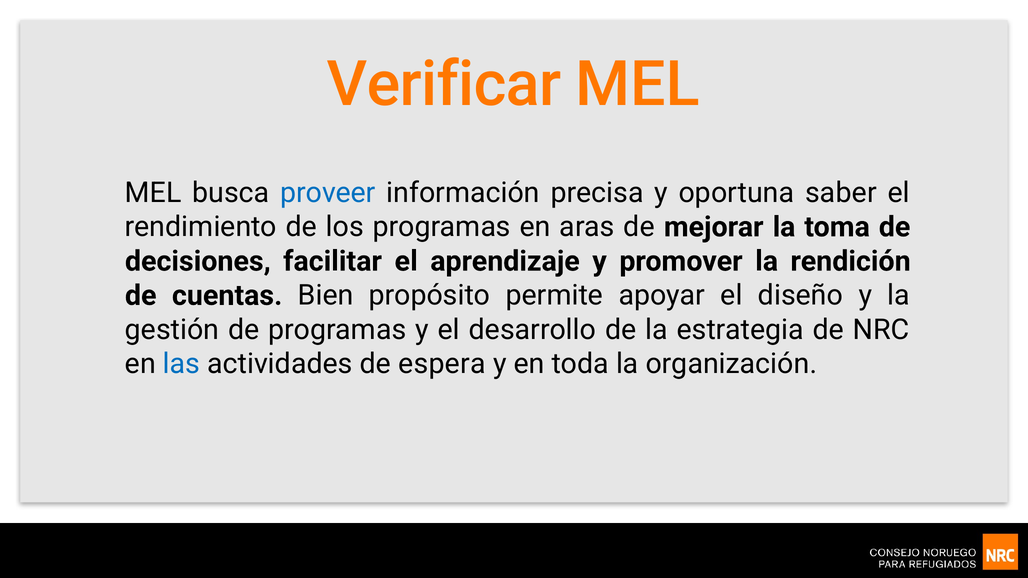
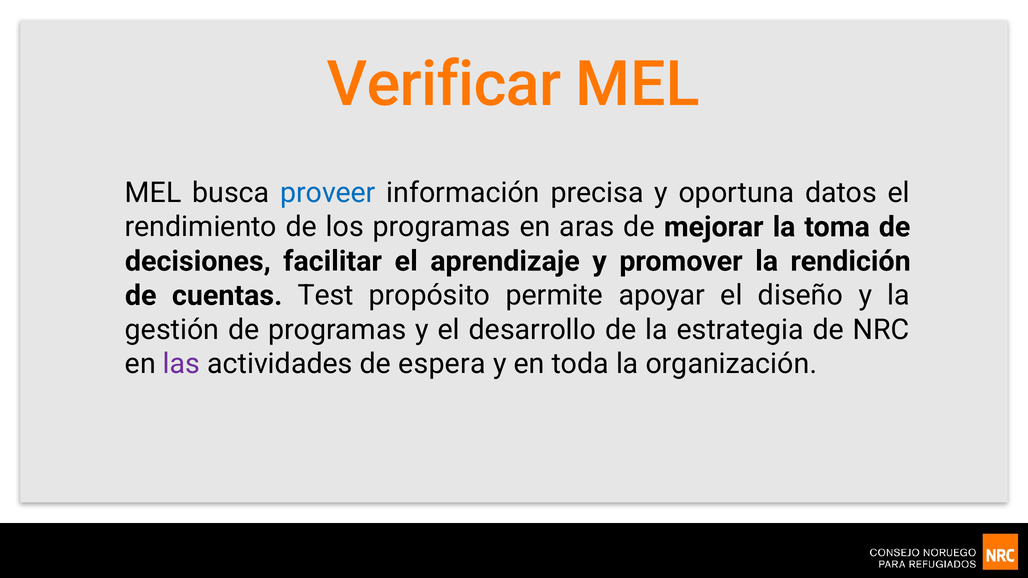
saber: saber -> datos
Bien: Bien -> Test
las colour: blue -> purple
